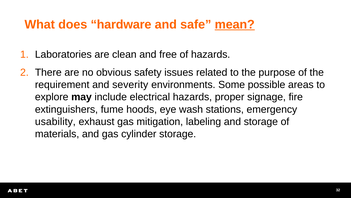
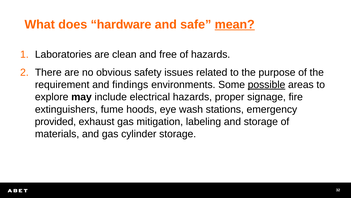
severity: severity -> findings
possible underline: none -> present
usability: usability -> provided
